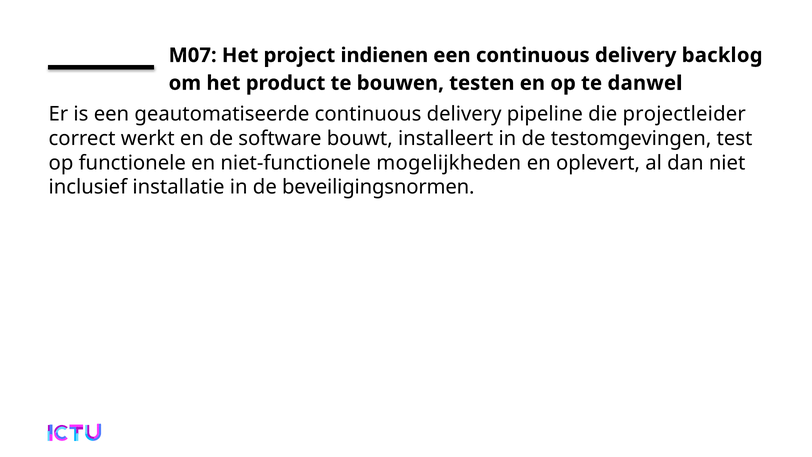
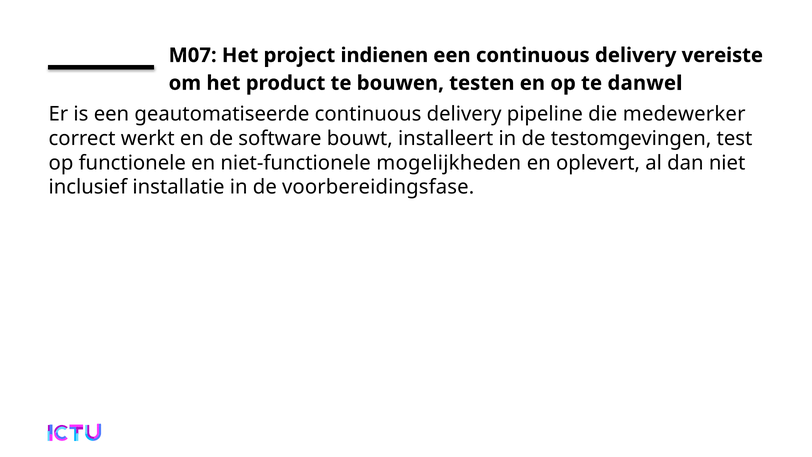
backlog: backlog -> vereiste
projectleider: projectleider -> medewerker
beveiligingsnormen: beveiligingsnormen -> voorbereidingsfase
